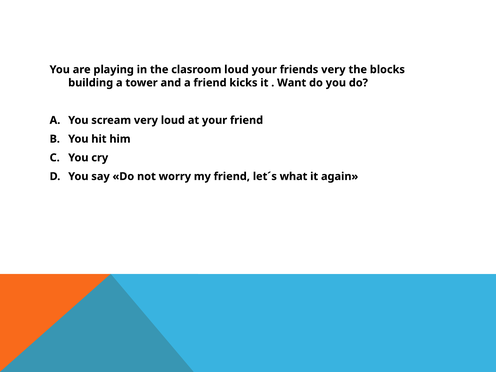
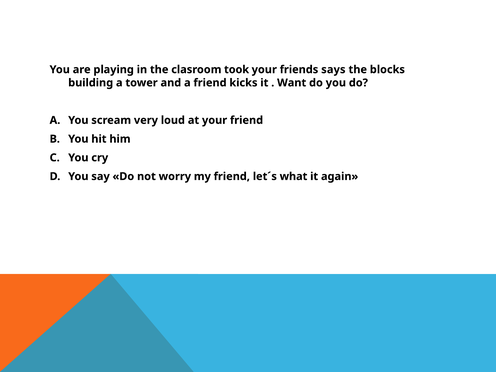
clasroom loud: loud -> took
friends very: very -> says
